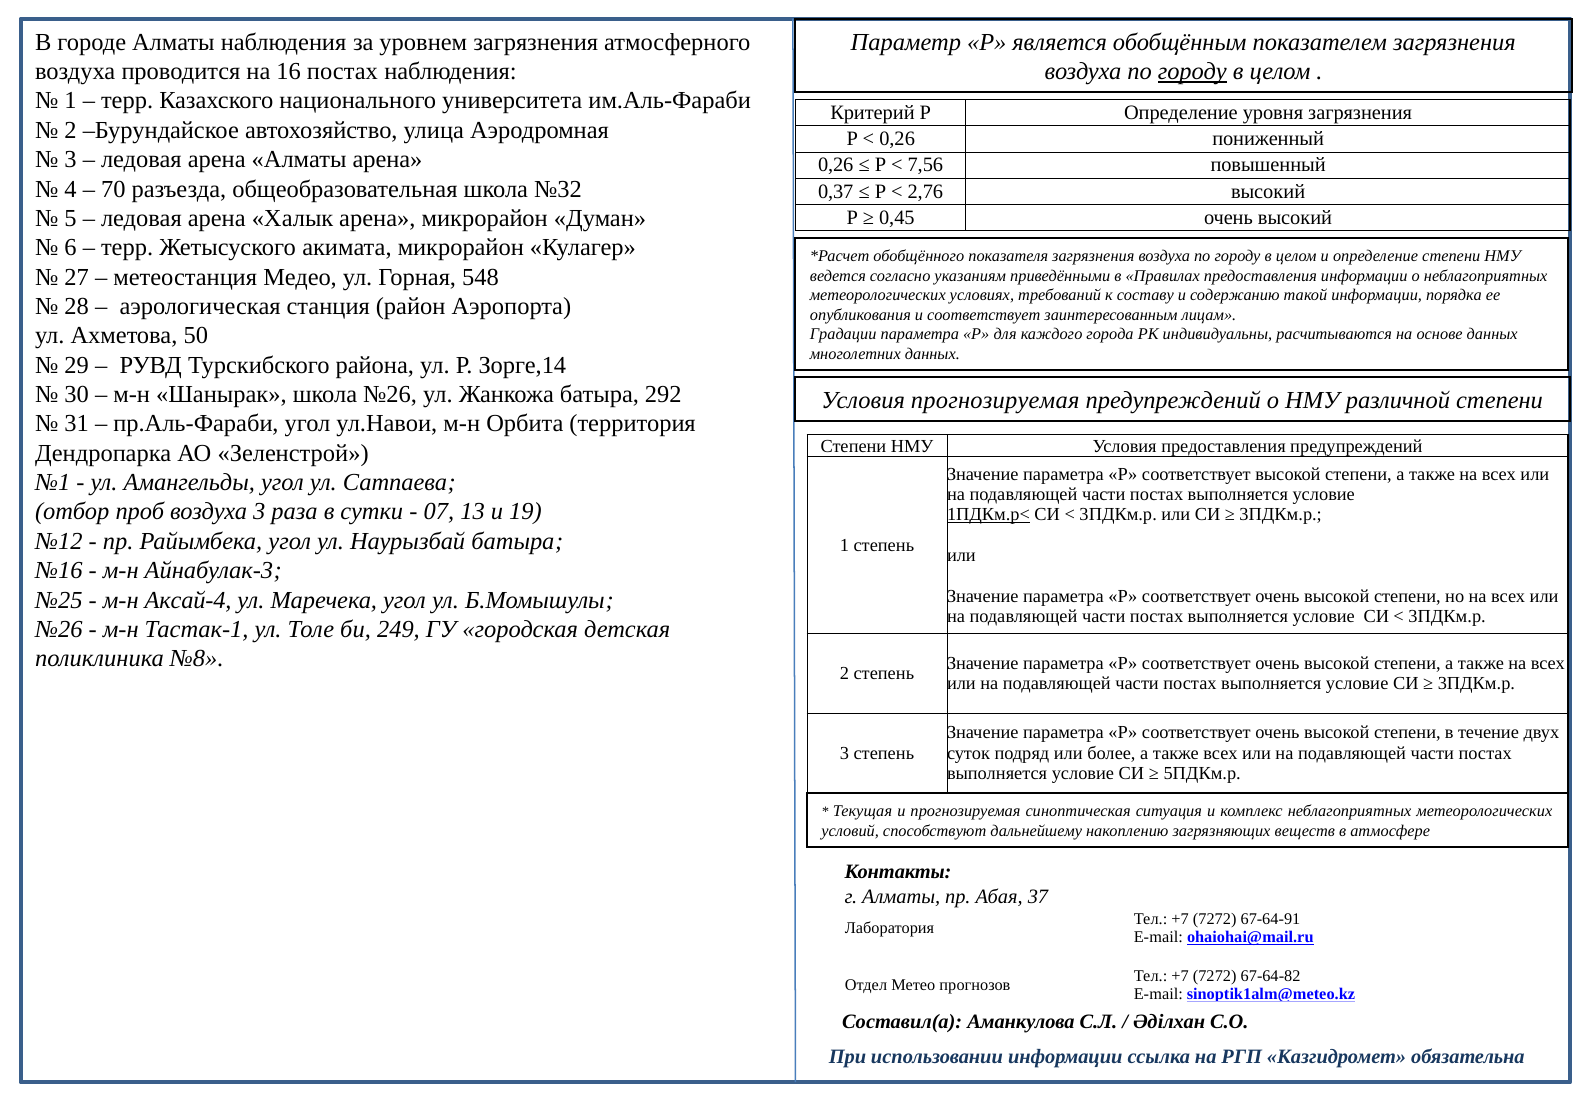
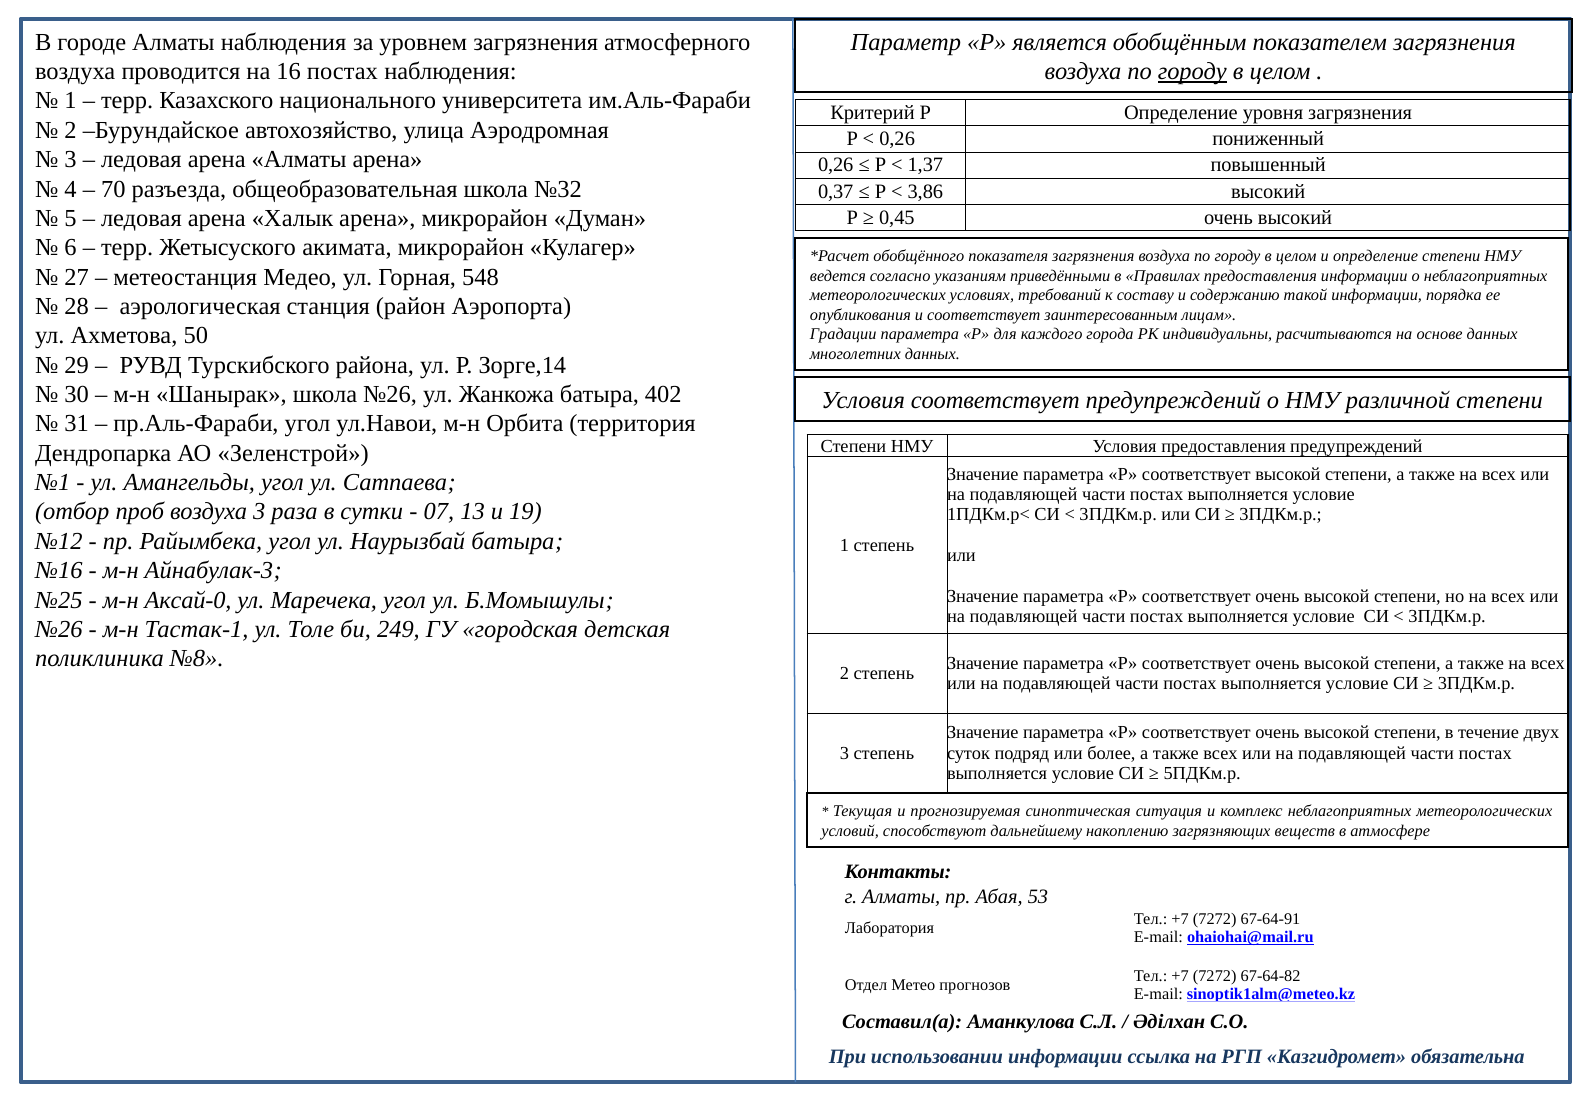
7,56: 7,56 -> 1,37
2,76: 2,76 -> 3,86
292: 292 -> 402
Условия прогнозируемая: прогнозируемая -> соответствует
1ПДКм.р< underline: present -> none
Аксай-4: Аксай-4 -> Аксай-0
37: 37 -> 53
